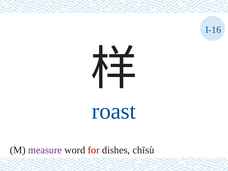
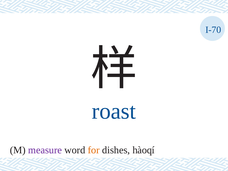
I-16: I-16 -> I-70
for colour: red -> orange
chīsù: chīsù -> hàoqí
